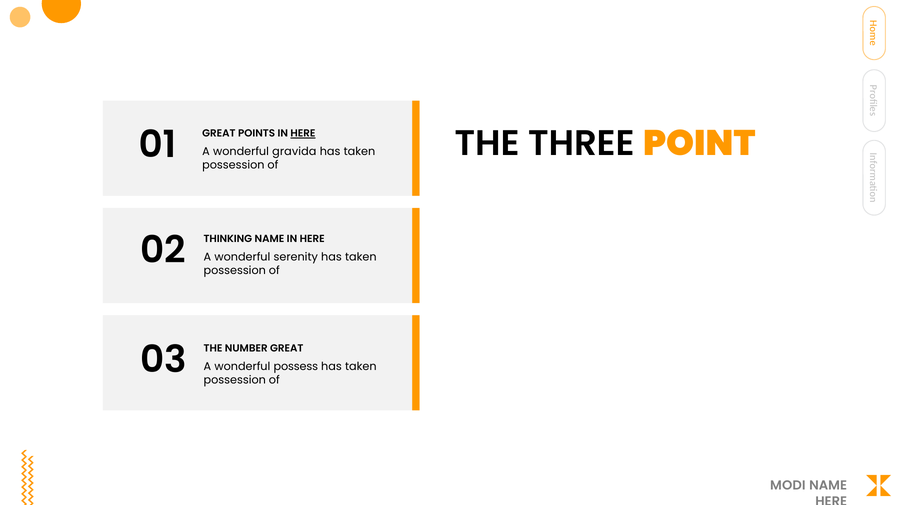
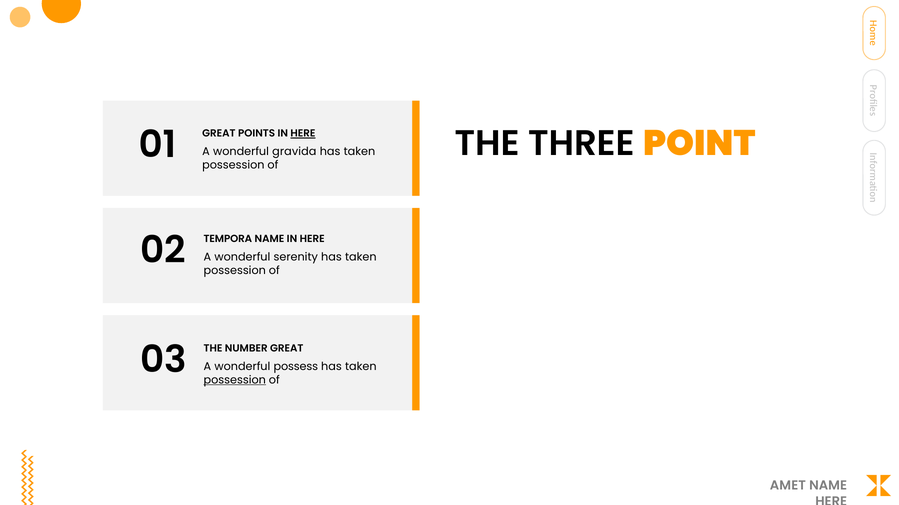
THINKING: THINKING -> TEMPORA
possession at (235, 380) underline: none -> present
MODI: MODI -> AMET
